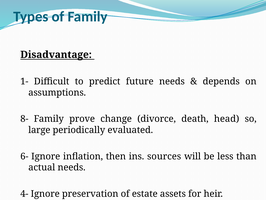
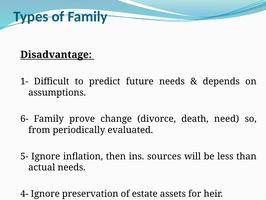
8-: 8- -> 6-
head: head -> need
large: large -> from
6-: 6- -> 5-
